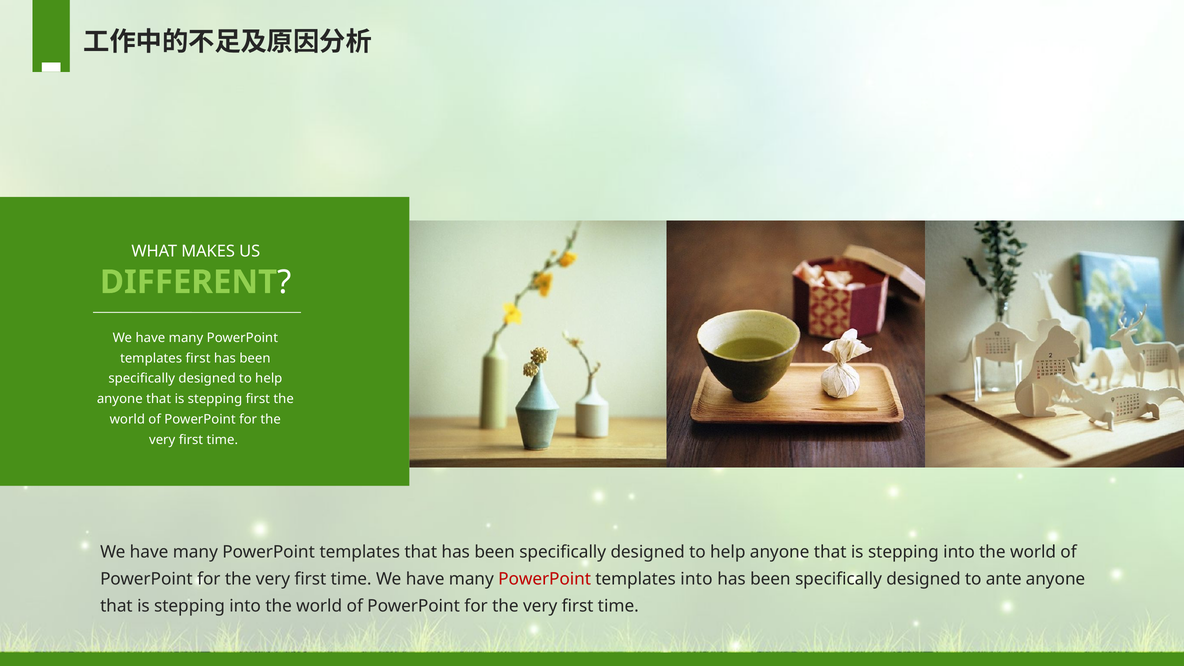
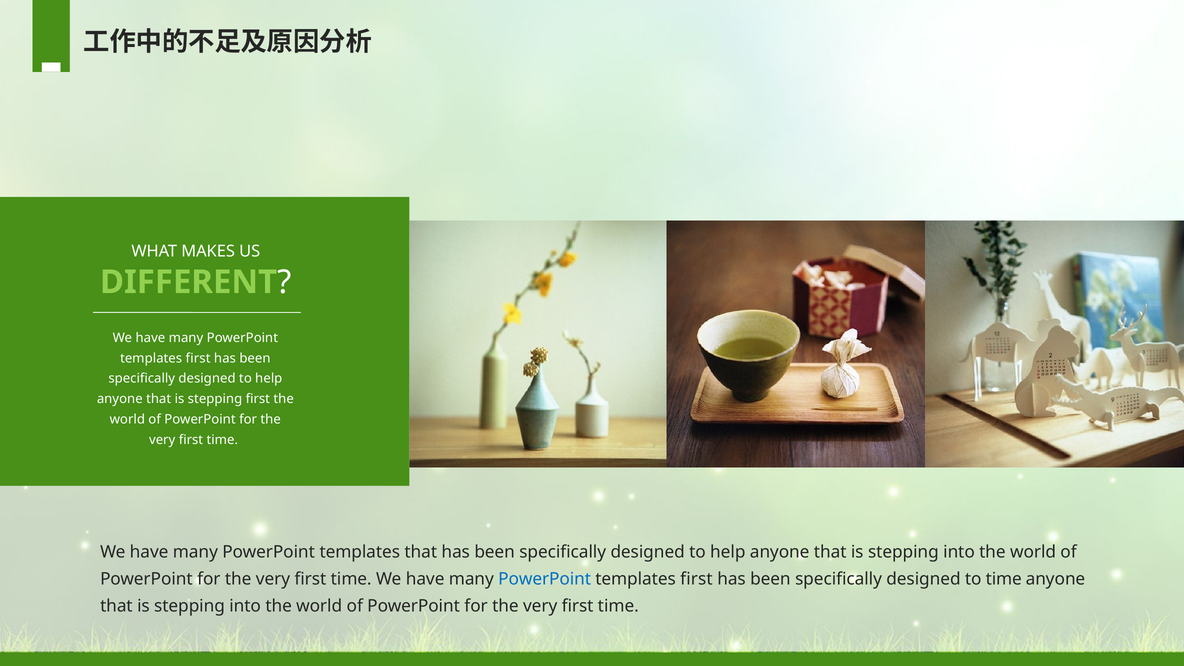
PowerPoint at (545, 579) colour: red -> blue
into at (696, 579): into -> first
to ante: ante -> time
